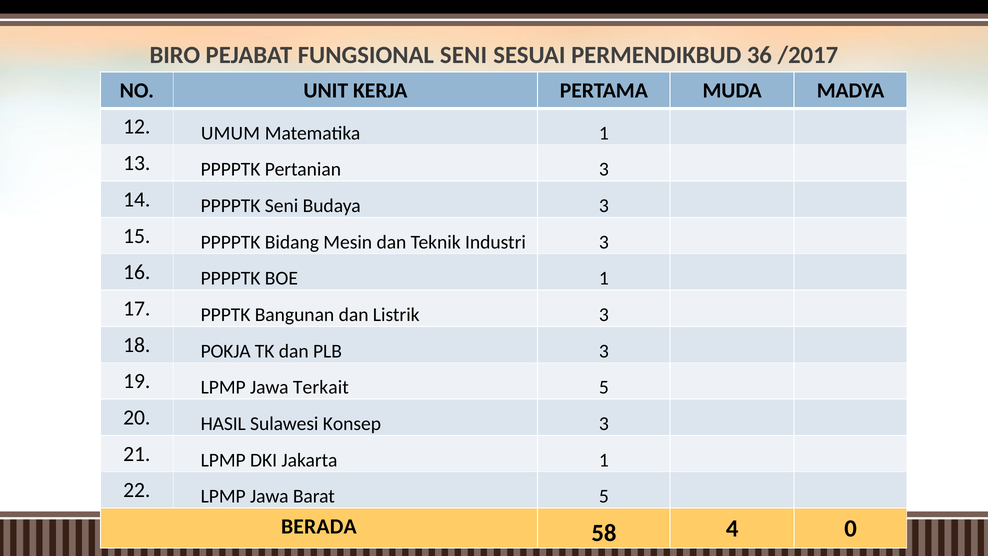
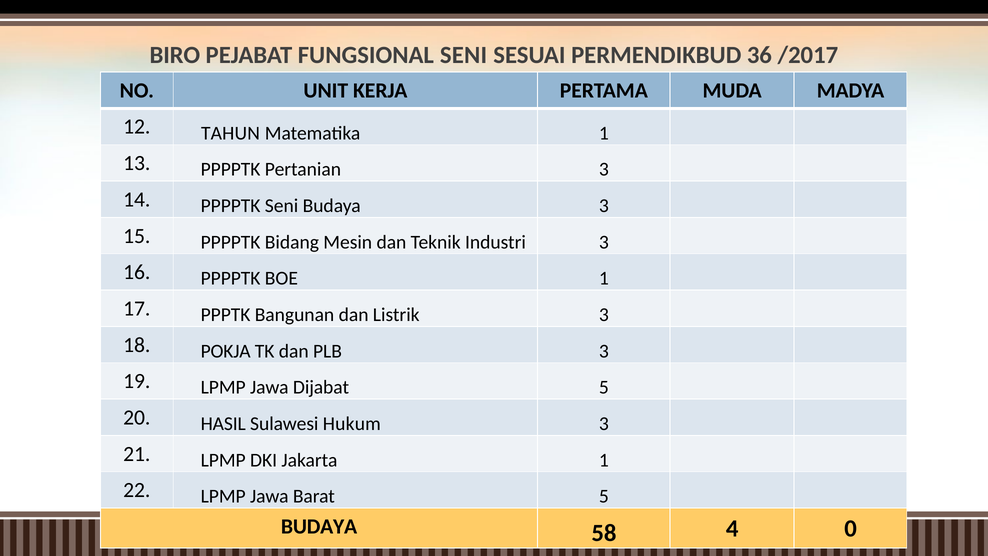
UMUM: UMUM -> TAHUN
Terkait: Terkait -> Dijabat
Konsep: Konsep -> Hukum
BERADA at (319, 526): BERADA -> BUDAYA
